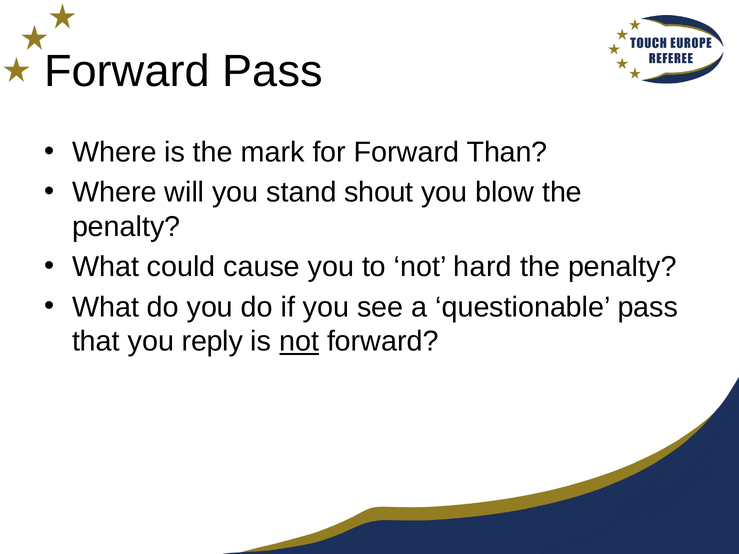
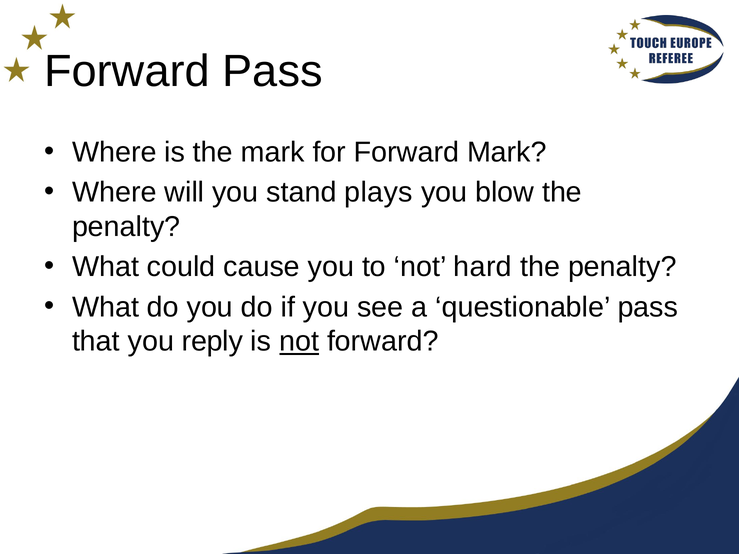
Forward Than: Than -> Mark
shout: shout -> plays
